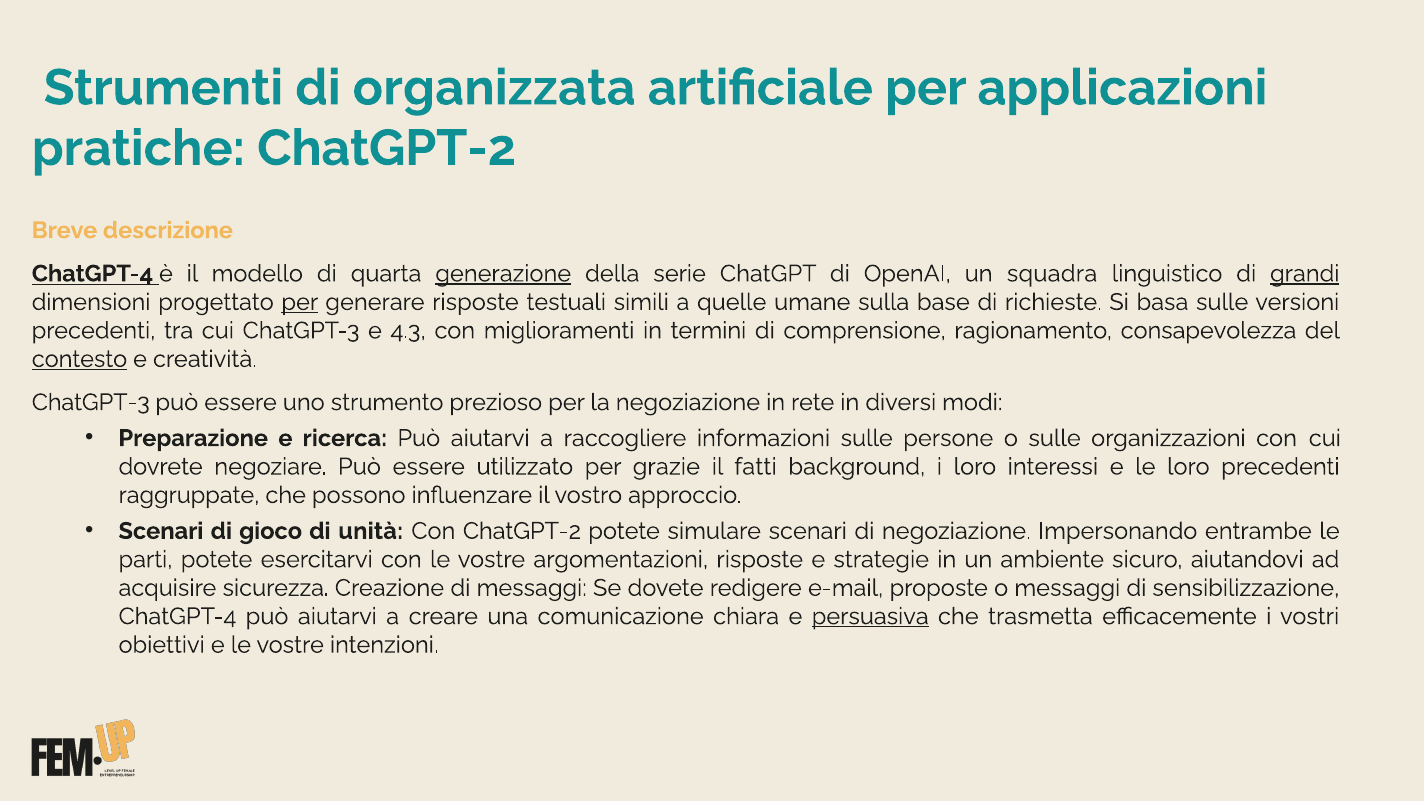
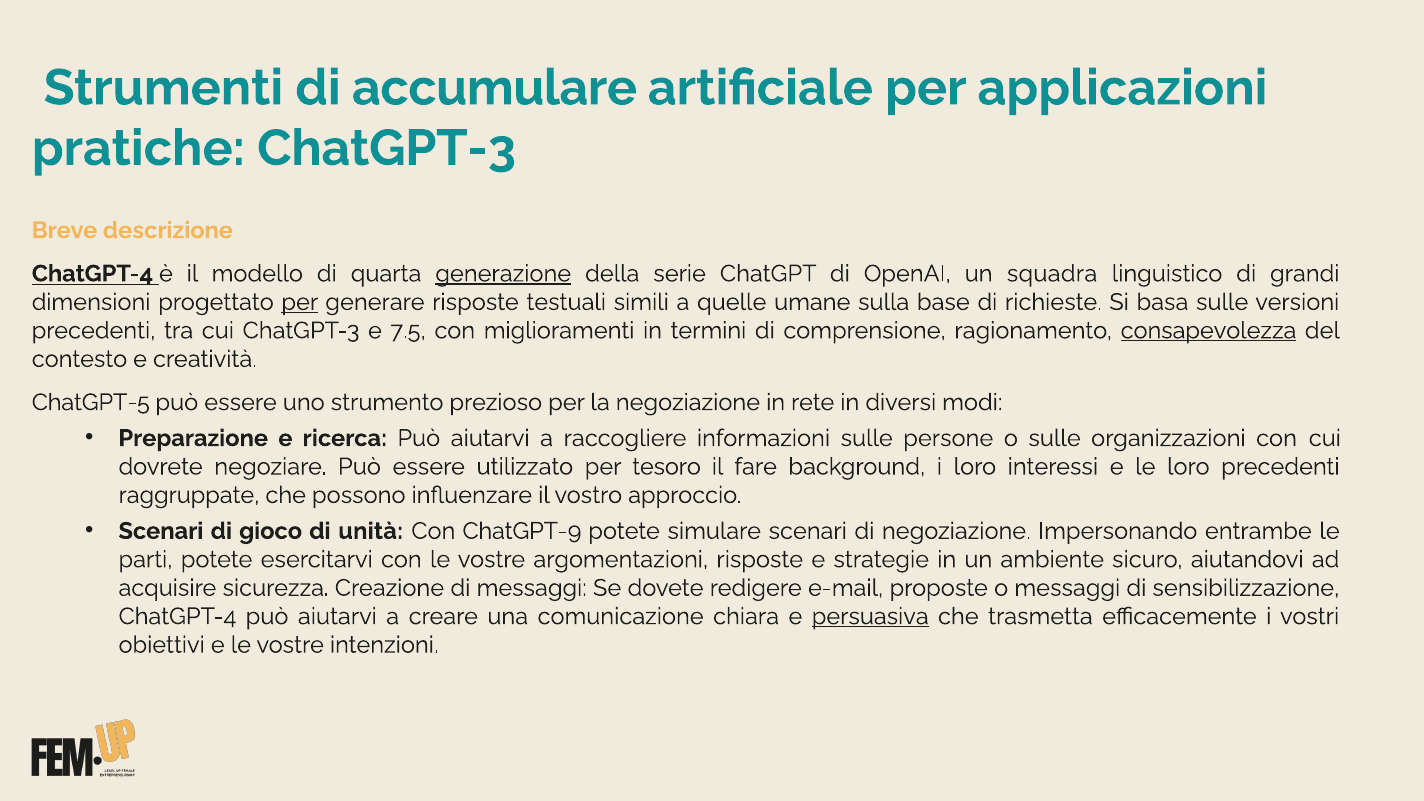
organizzata: organizzata -> accumulare
pratiche ChatGPT-2: ChatGPT-2 -> ChatGPT-3
grandi underline: present -> none
4.3: 4.3 -> 7.5
consapevolezza underline: none -> present
contesto underline: present -> none
ChatGPT-3 at (91, 402): ChatGPT-3 -> ChatGPT-5
grazie: grazie -> tesoro
fatti: fatti -> fare
Con ChatGPT-2: ChatGPT-2 -> ChatGPT-9
